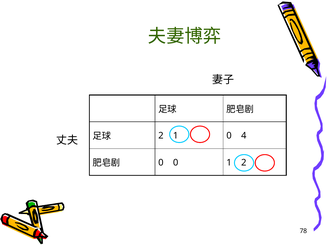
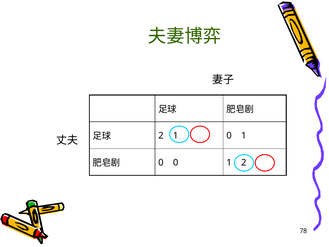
1 0 4: 4 -> 1
